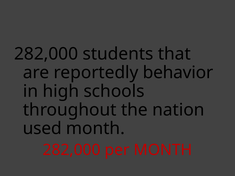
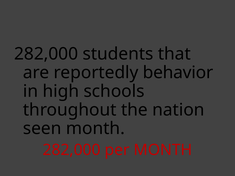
used: used -> seen
